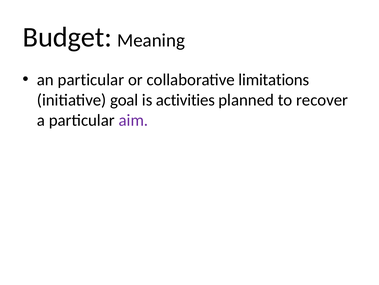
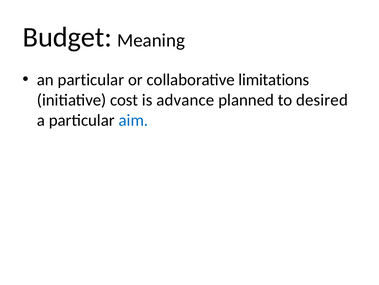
goal: goal -> cost
activities: activities -> advance
recover: recover -> desired
aim colour: purple -> blue
